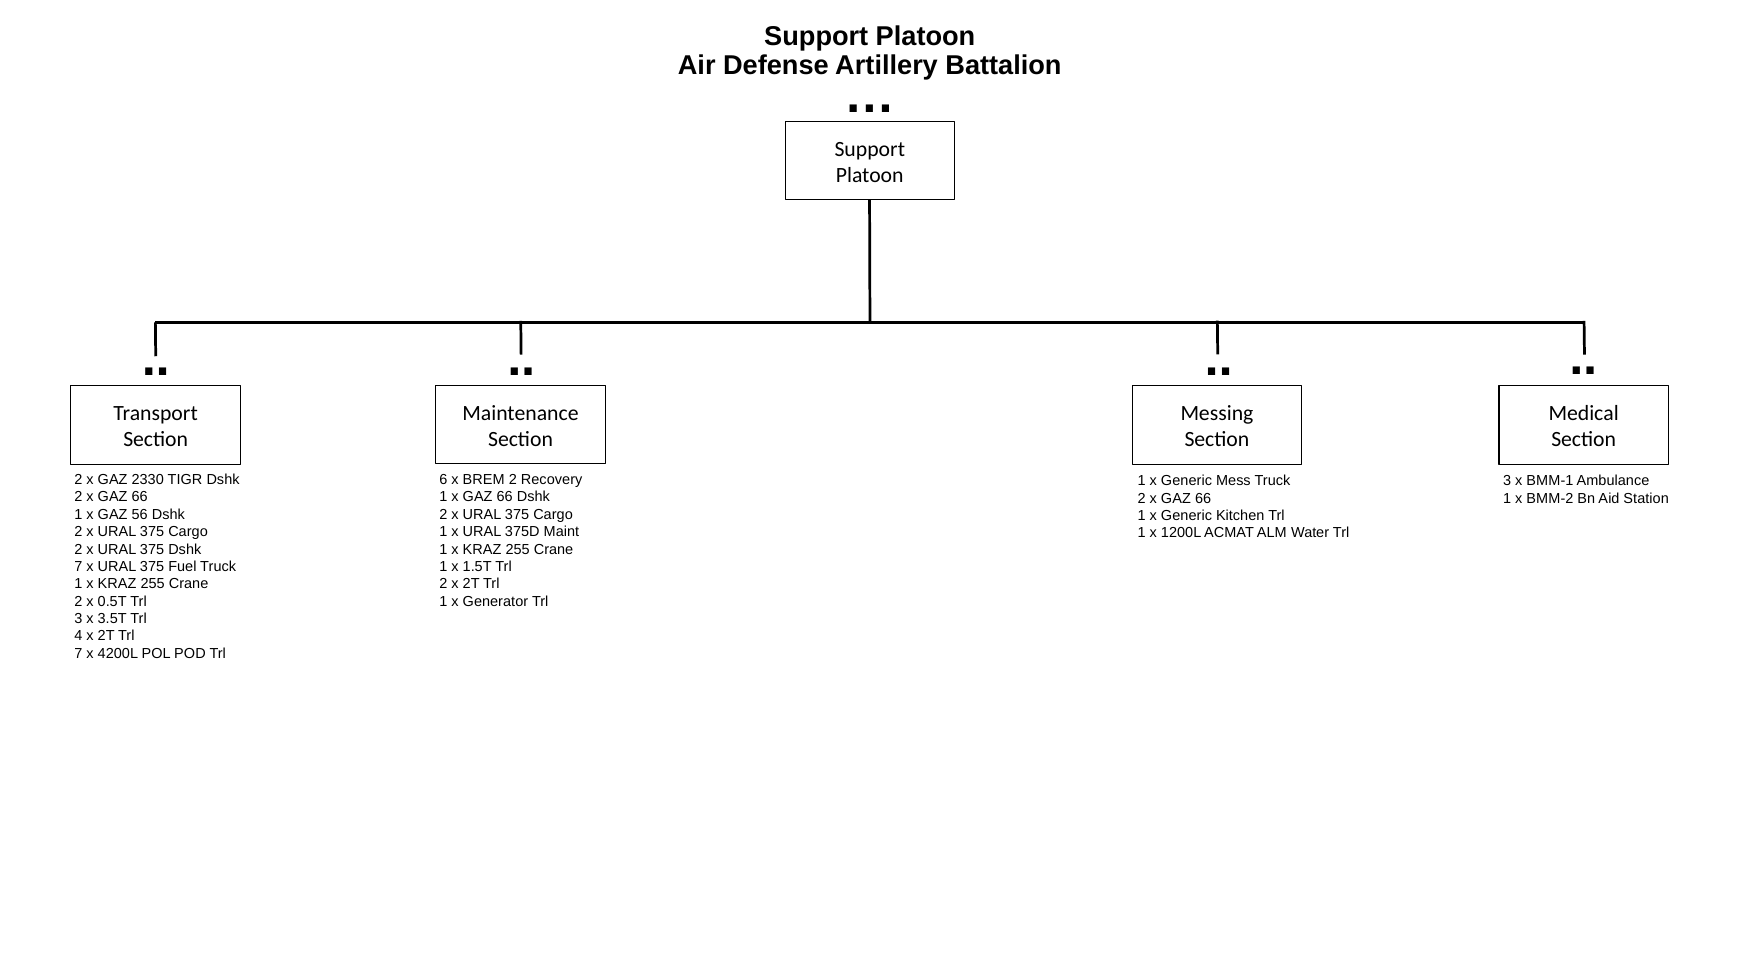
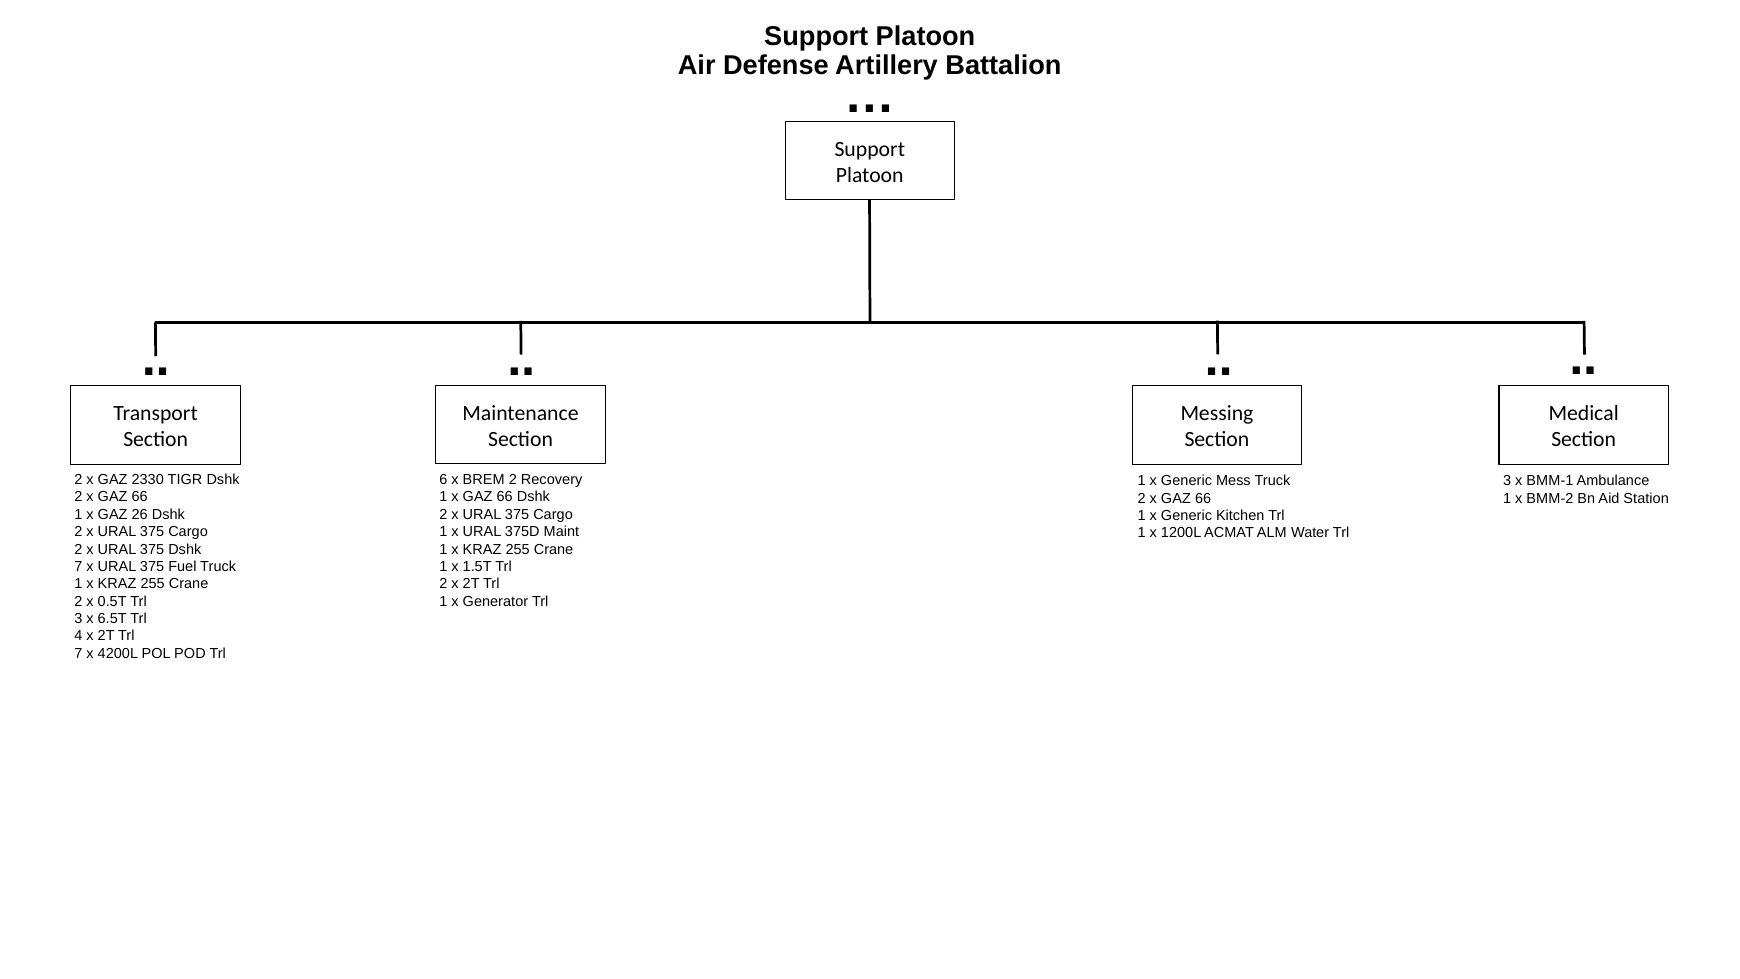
56: 56 -> 26
3.5T: 3.5T -> 6.5T
